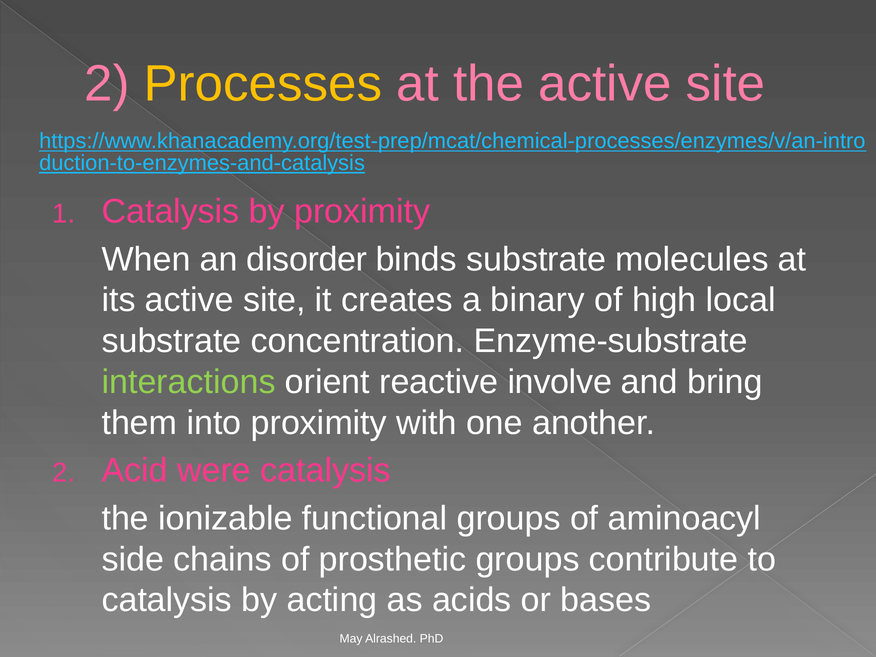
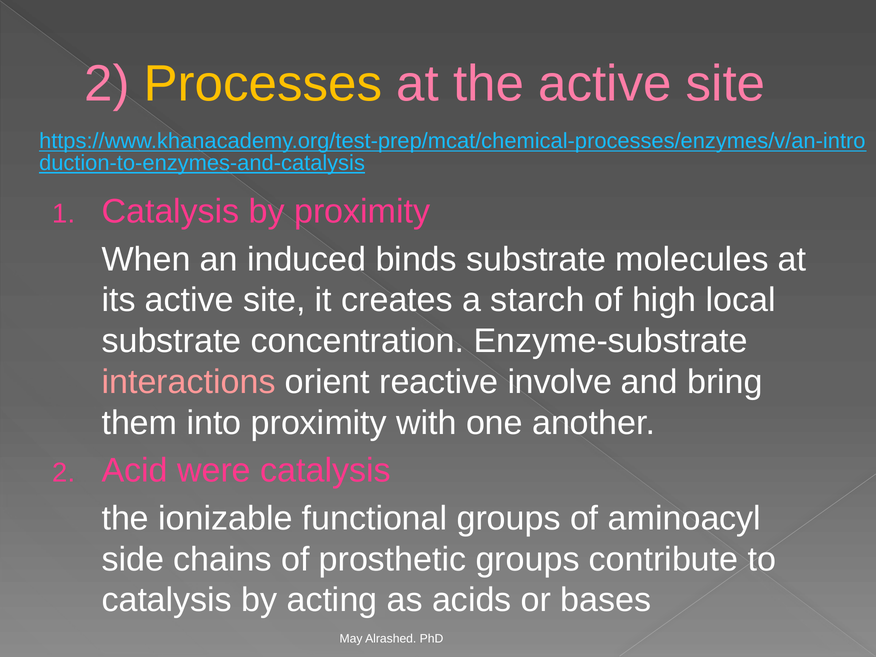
disorder: disorder -> induced
binary: binary -> starch
interactions colour: light green -> pink
